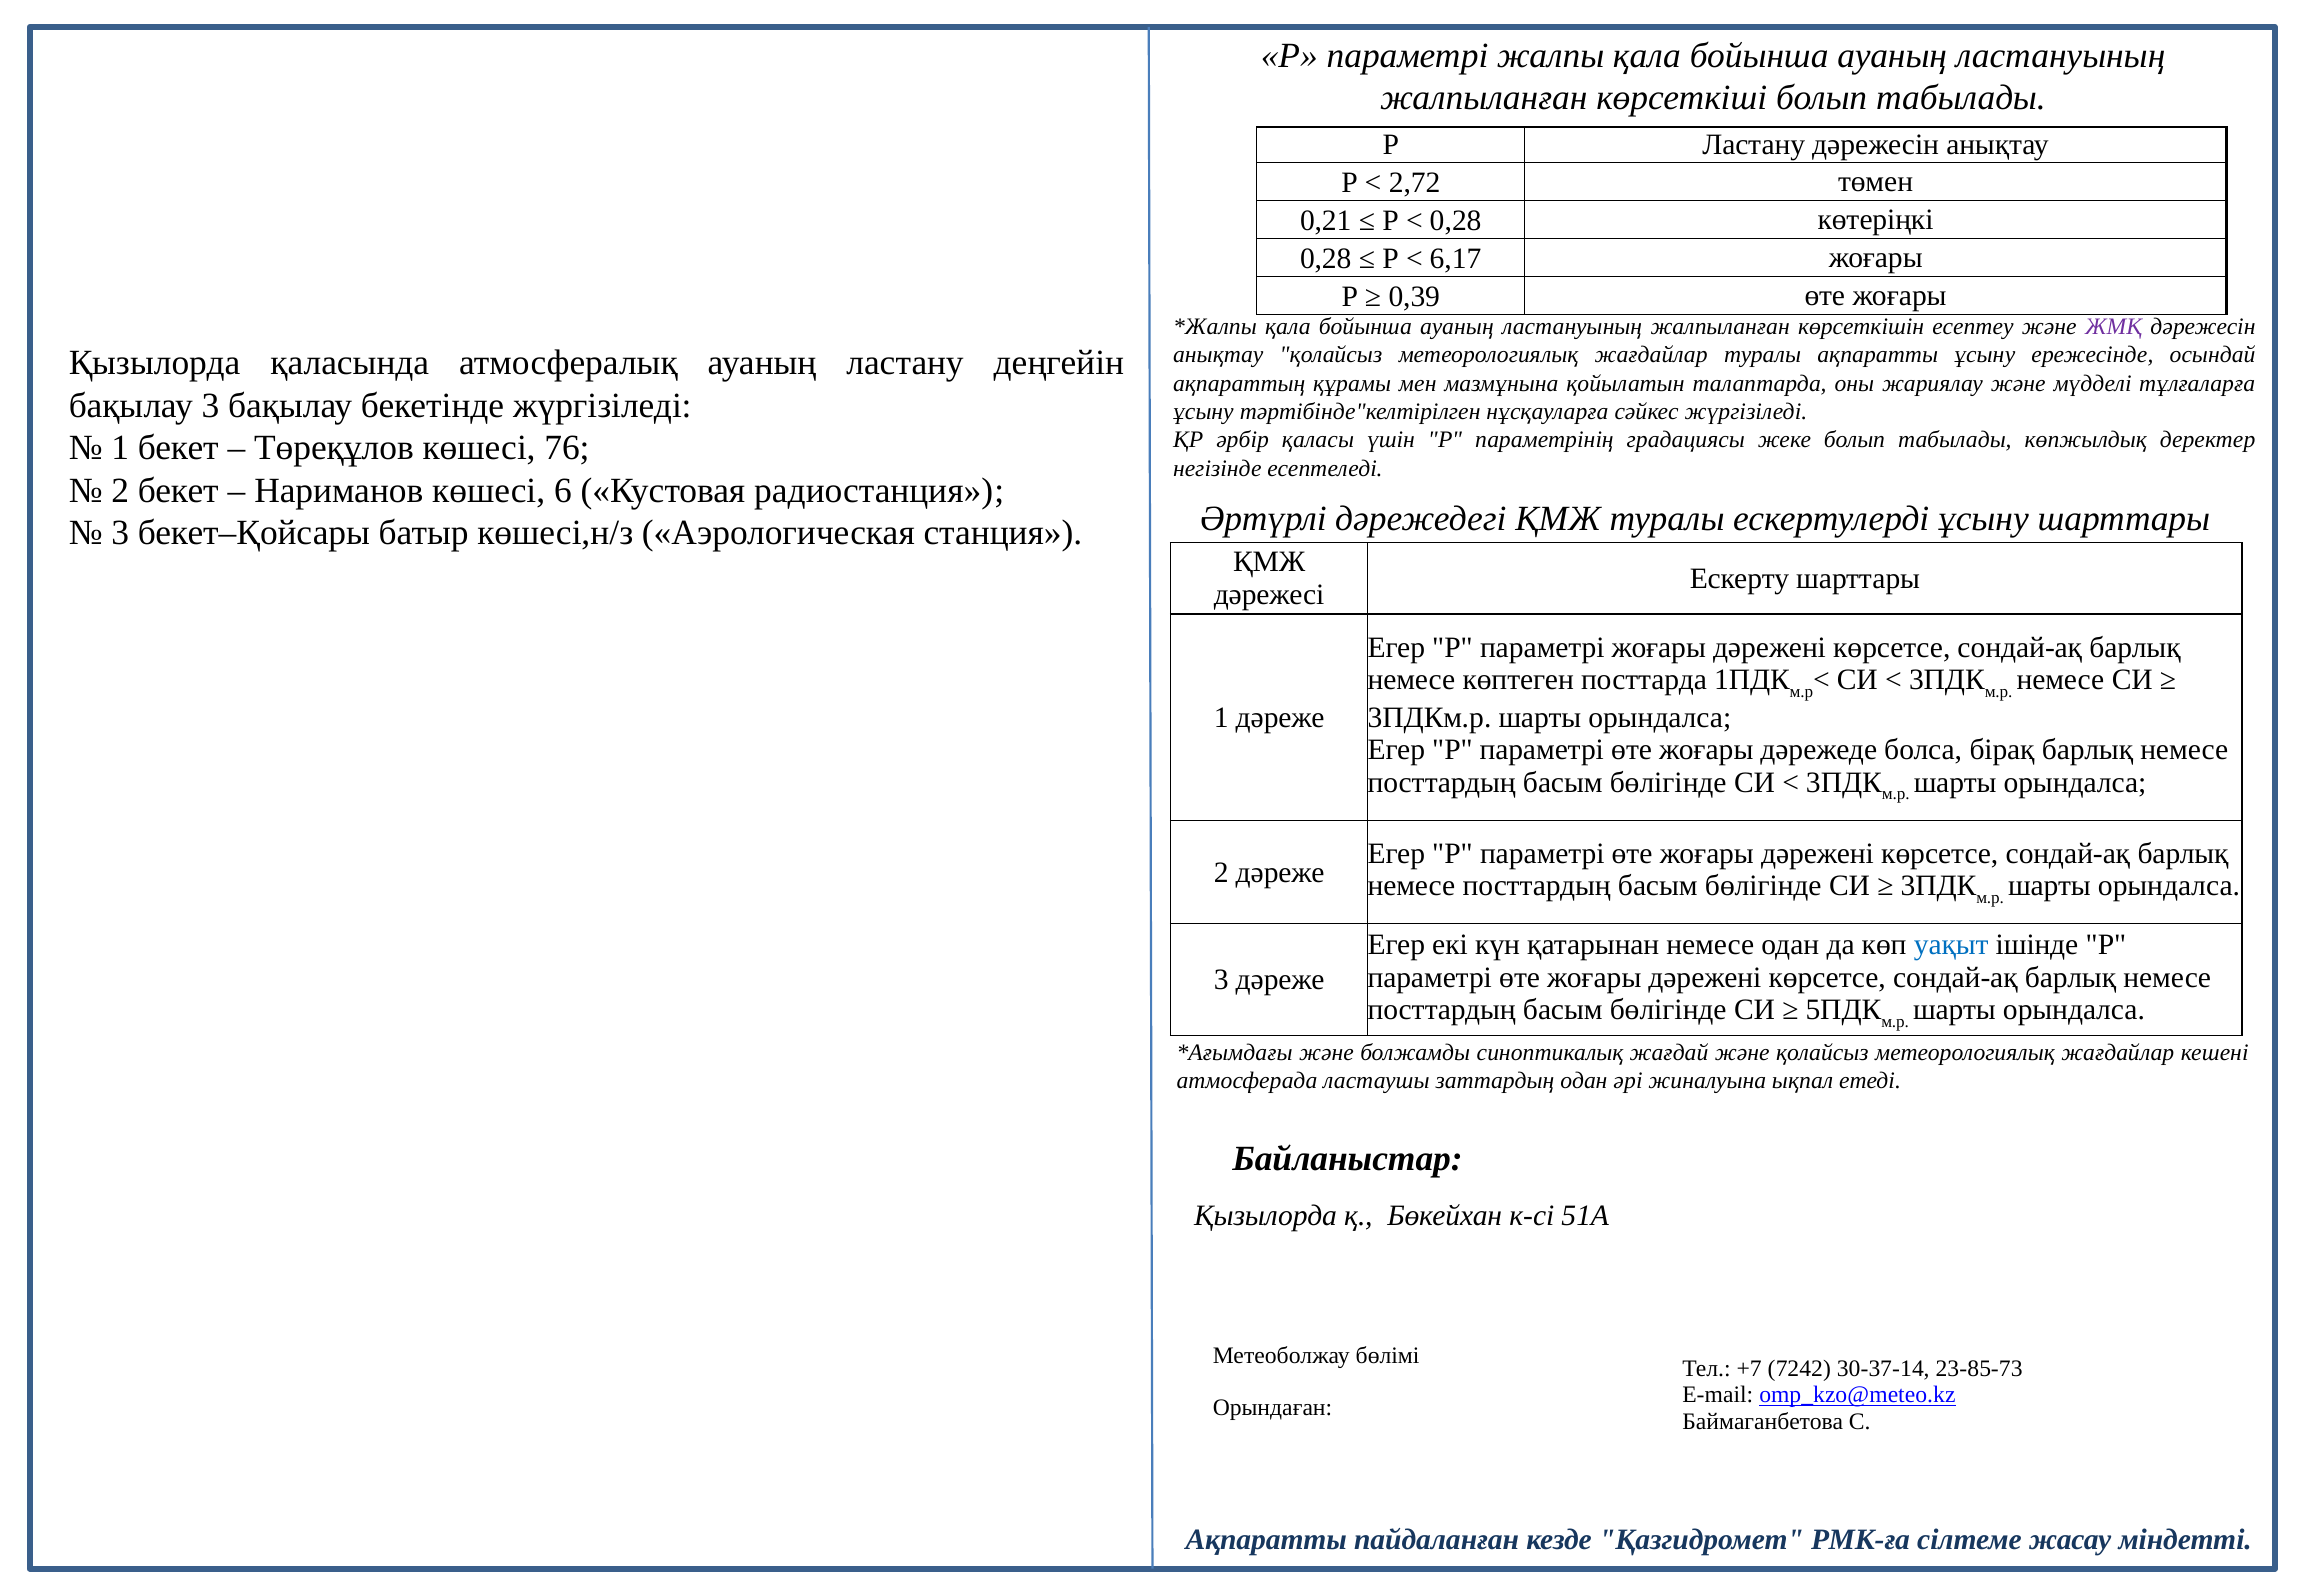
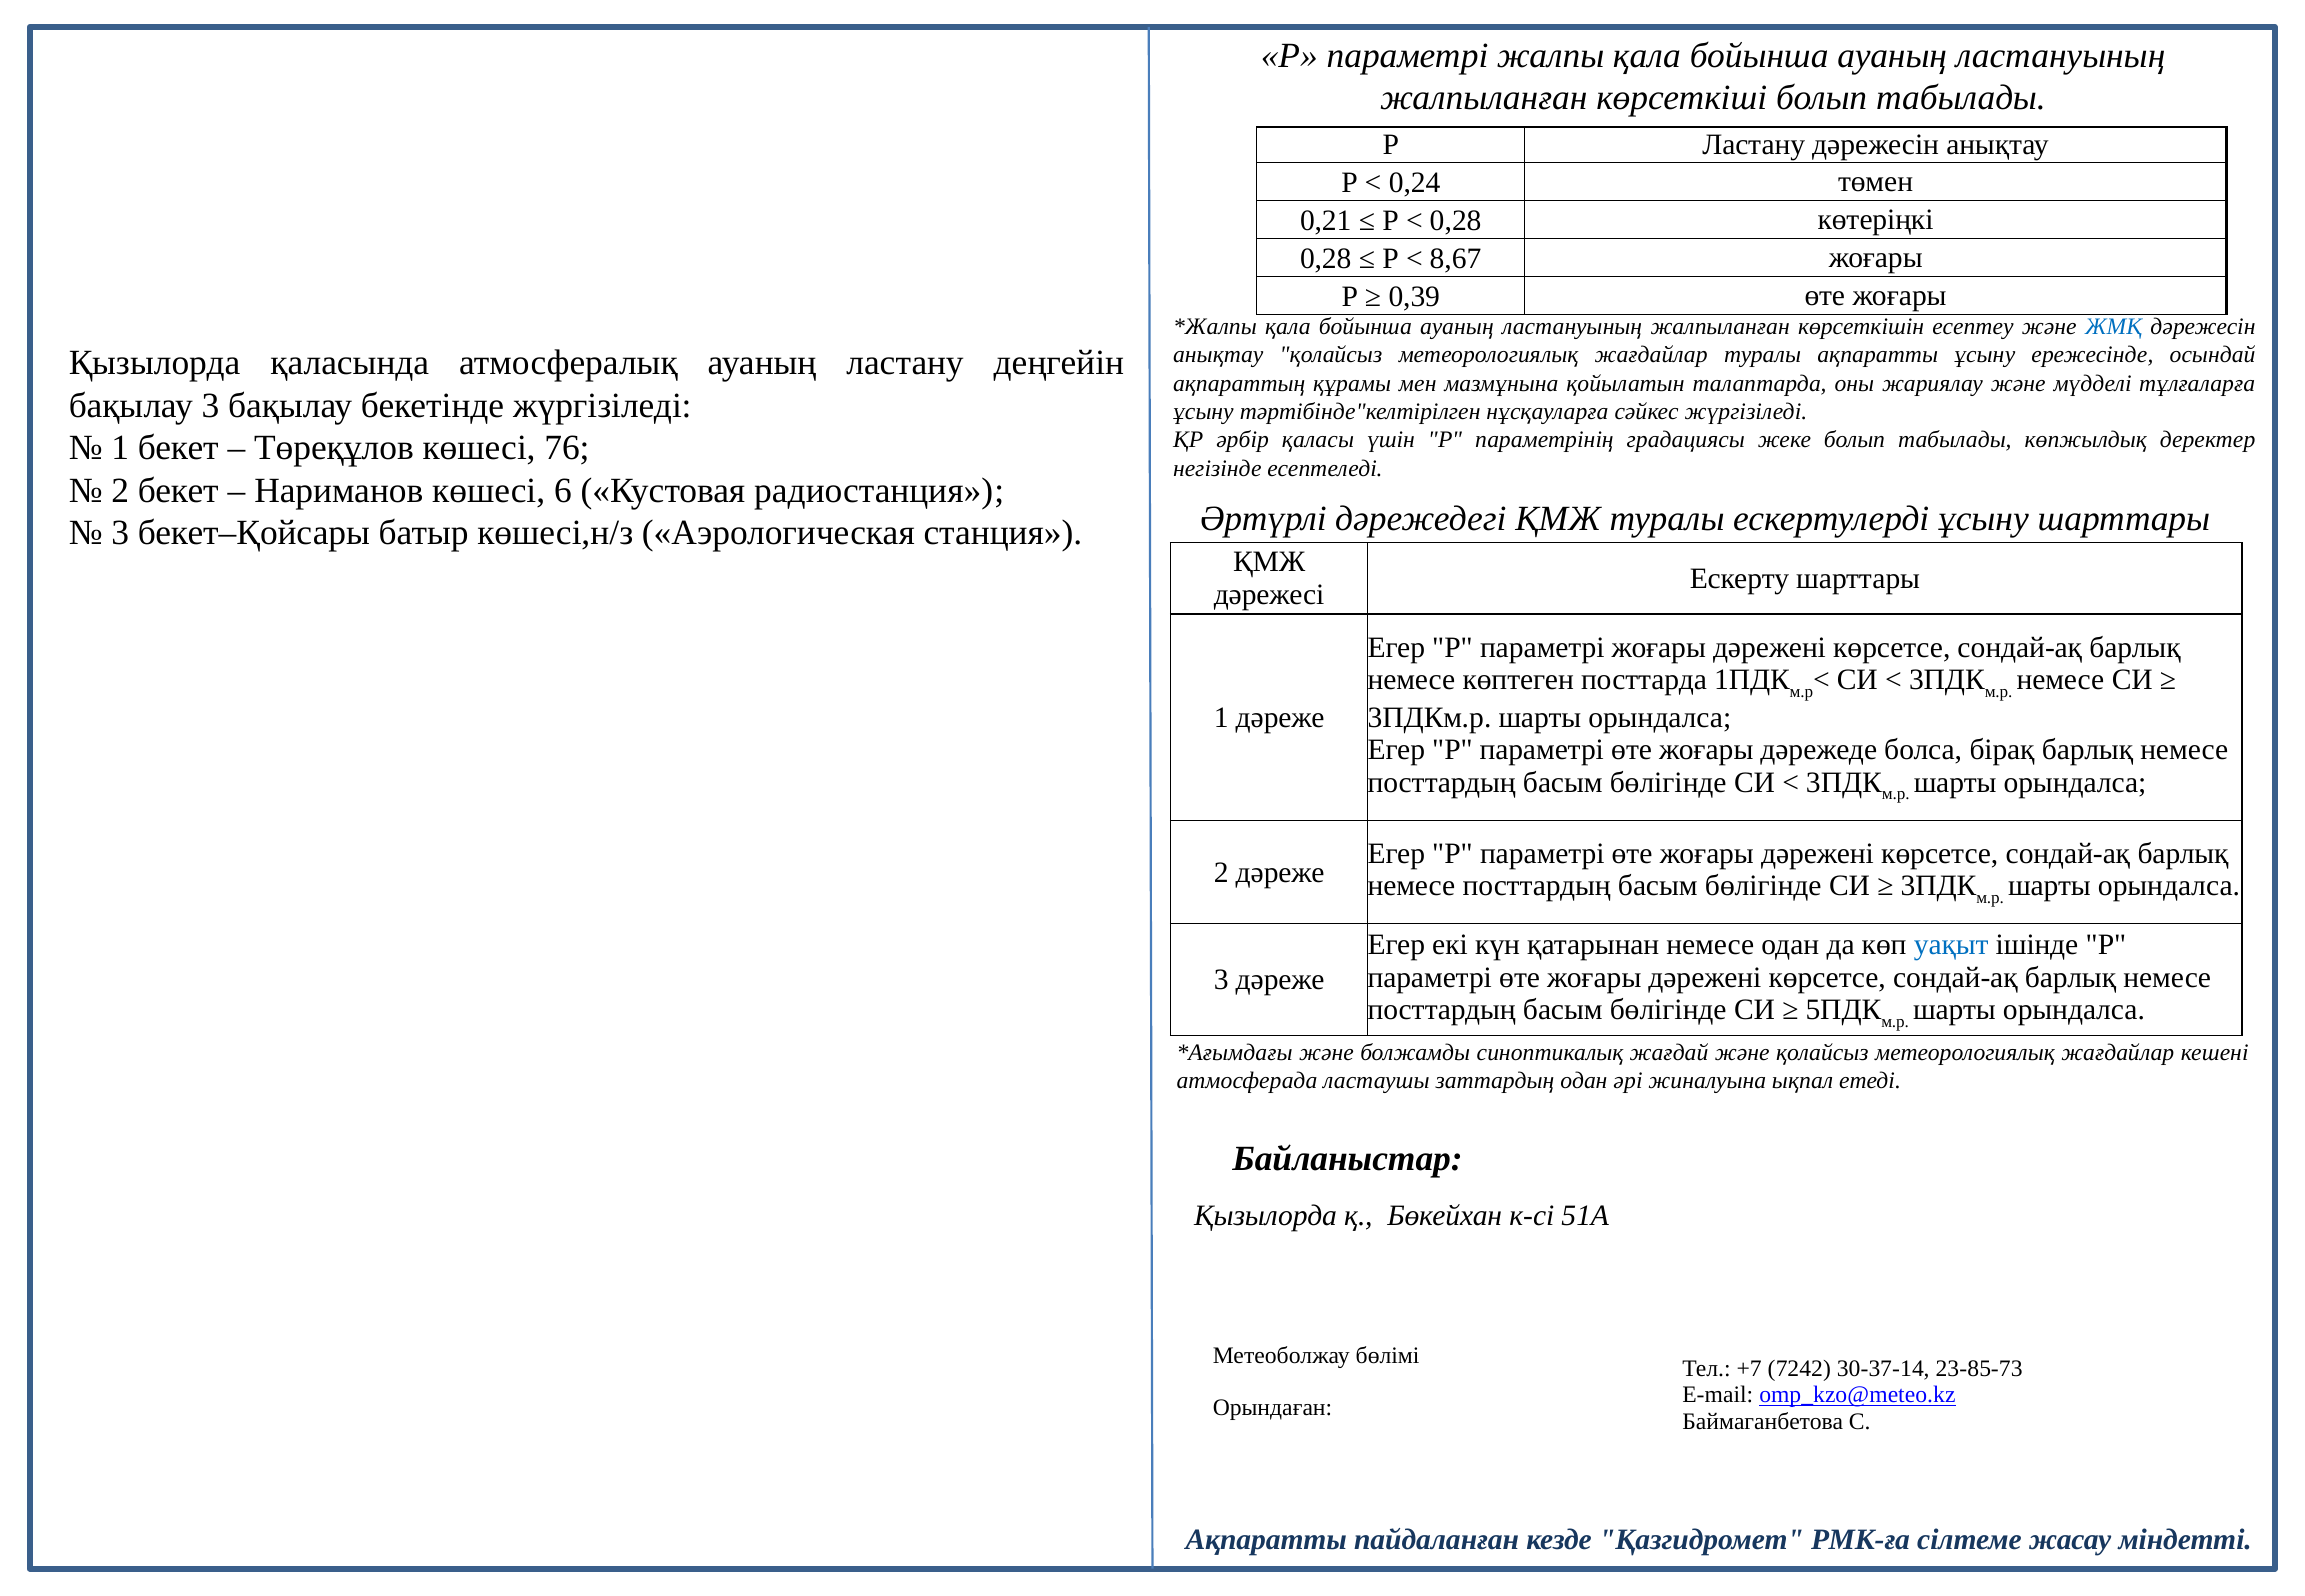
2,72: 2,72 -> 0,24
6,17: 6,17 -> 8,67
ЖМҚ colour: purple -> blue
